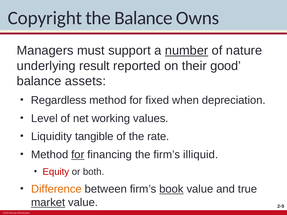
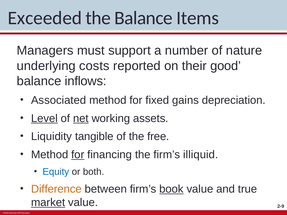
Copyright: Copyright -> Exceeded
Owns: Owns -> Items
number underline: present -> none
result: result -> costs
assets: assets -> inflows
Regardless: Regardless -> Associated
when: when -> gains
Level underline: none -> present
net underline: none -> present
values: values -> assets
rate: rate -> free
Equity colour: red -> blue
